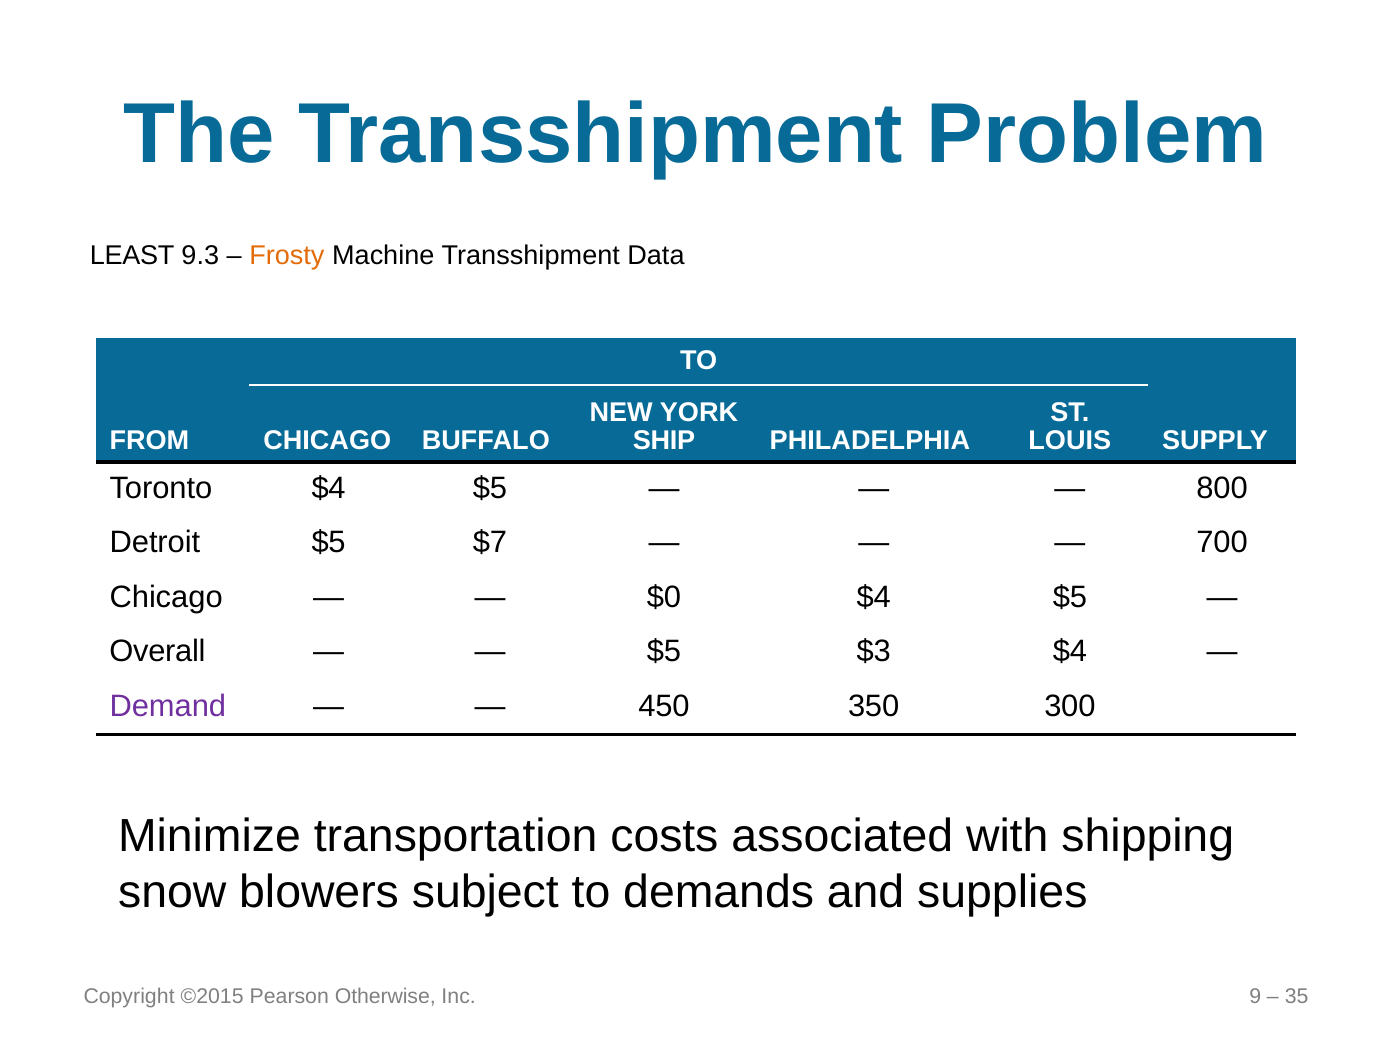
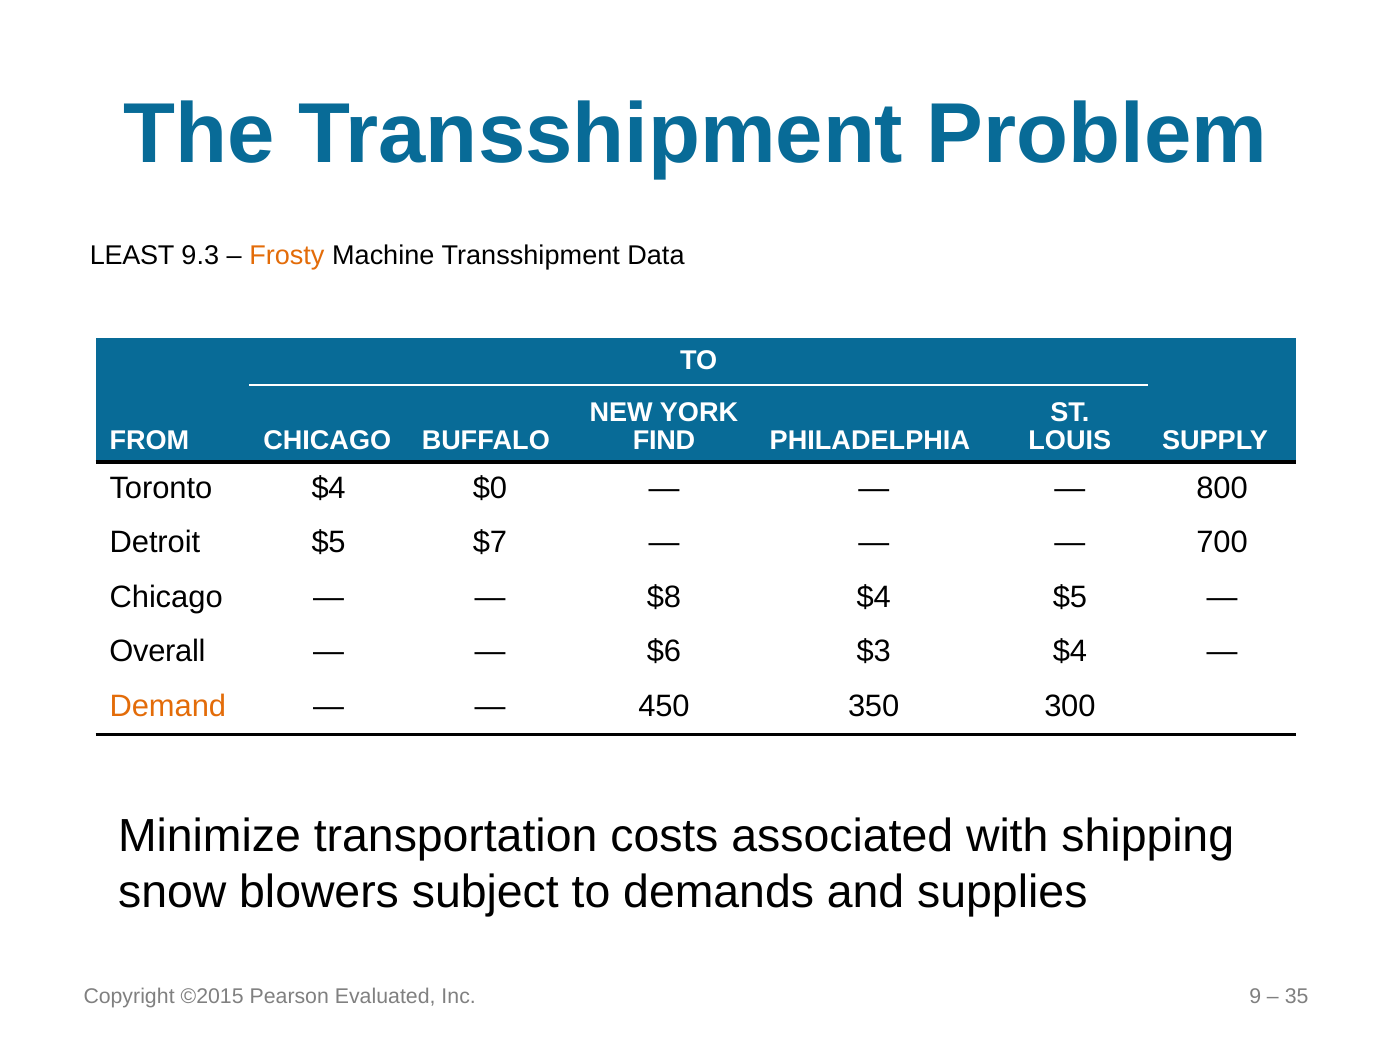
SHIP: SHIP -> FIND
Toronto $4 $5: $5 -> $0
$0: $0 -> $8
$5 at (664, 652): $5 -> $6
Demand colour: purple -> orange
Otherwise: Otherwise -> Evaluated
